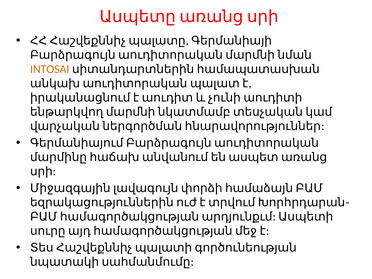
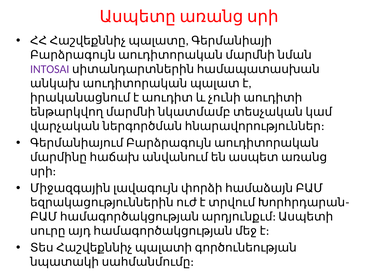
INTOSAI colour: orange -> purple
